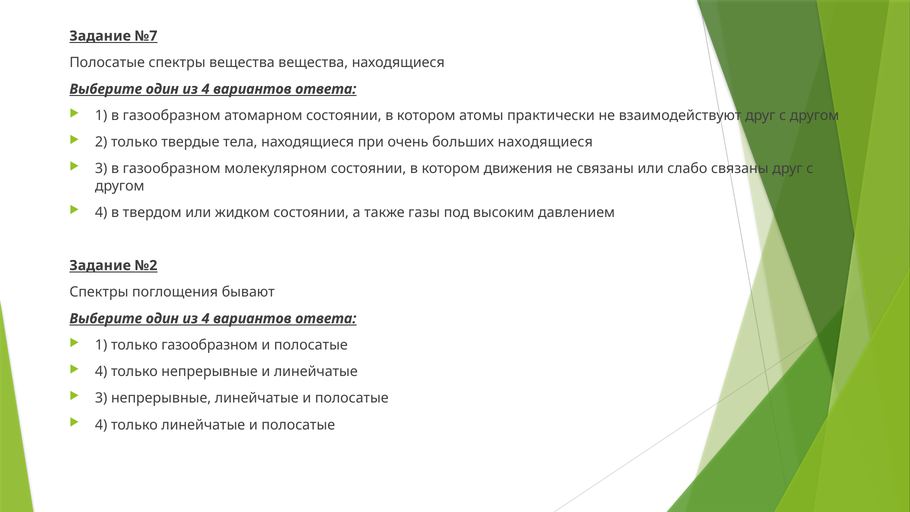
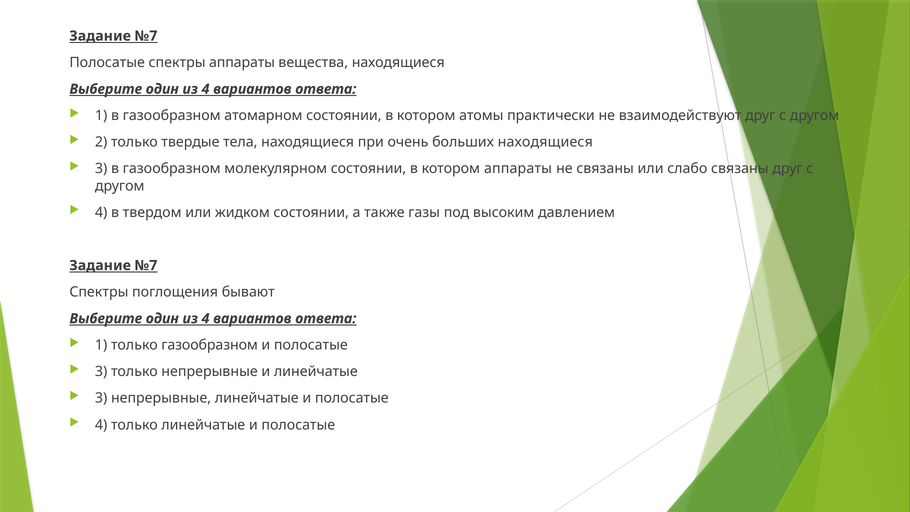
спектры вещества: вещества -> аппараты
котором движения: движения -> аппараты
№2 at (146, 265): №2 -> №7
4 at (101, 372): 4 -> 3
